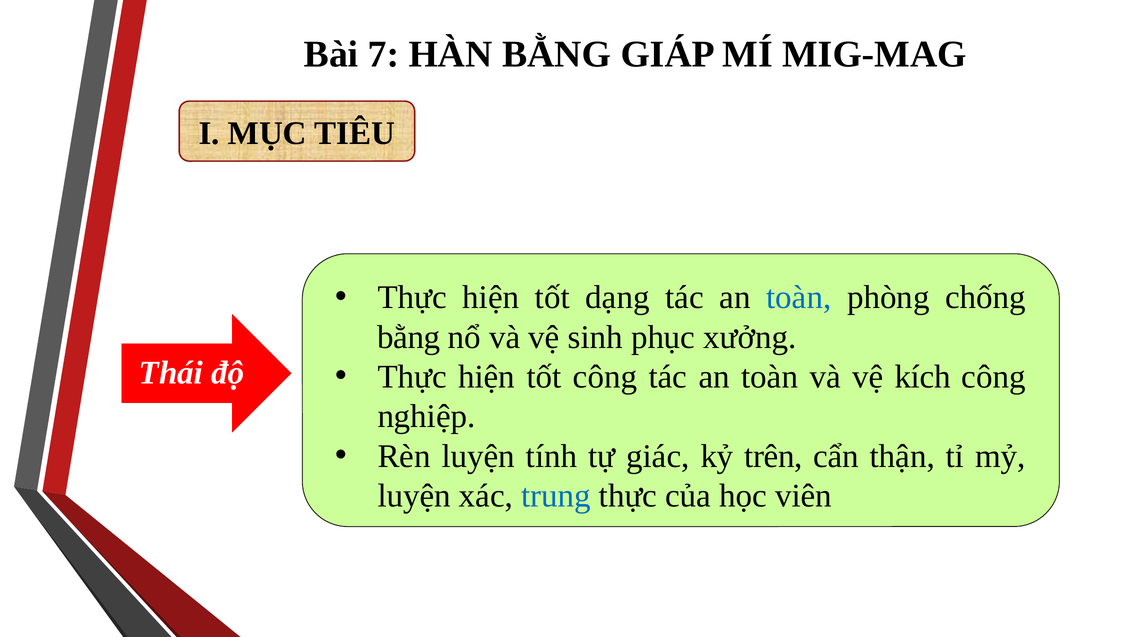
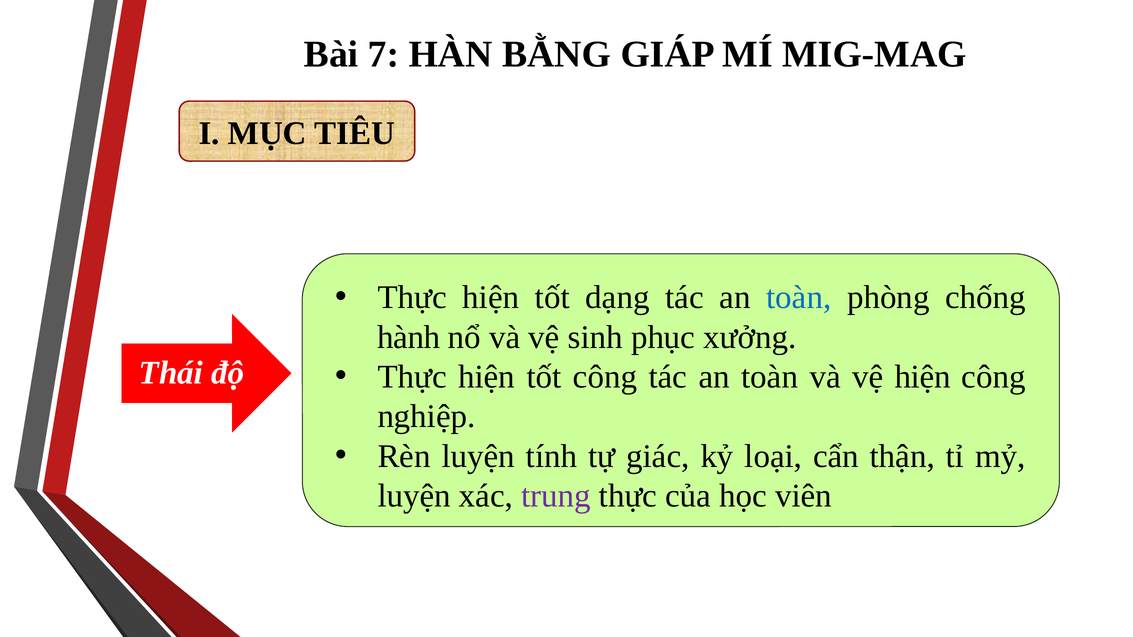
bằng at (409, 337): bằng -> hành
vệ kích: kích -> hiện
trên: trên -> loại
trung colour: blue -> purple
